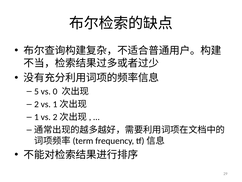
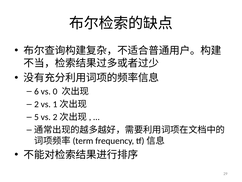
5: 5 -> 6
1: 1 -> 5
